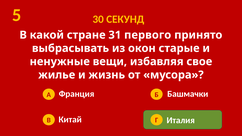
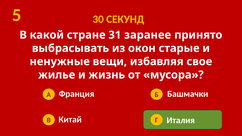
первого: первого -> заранее
